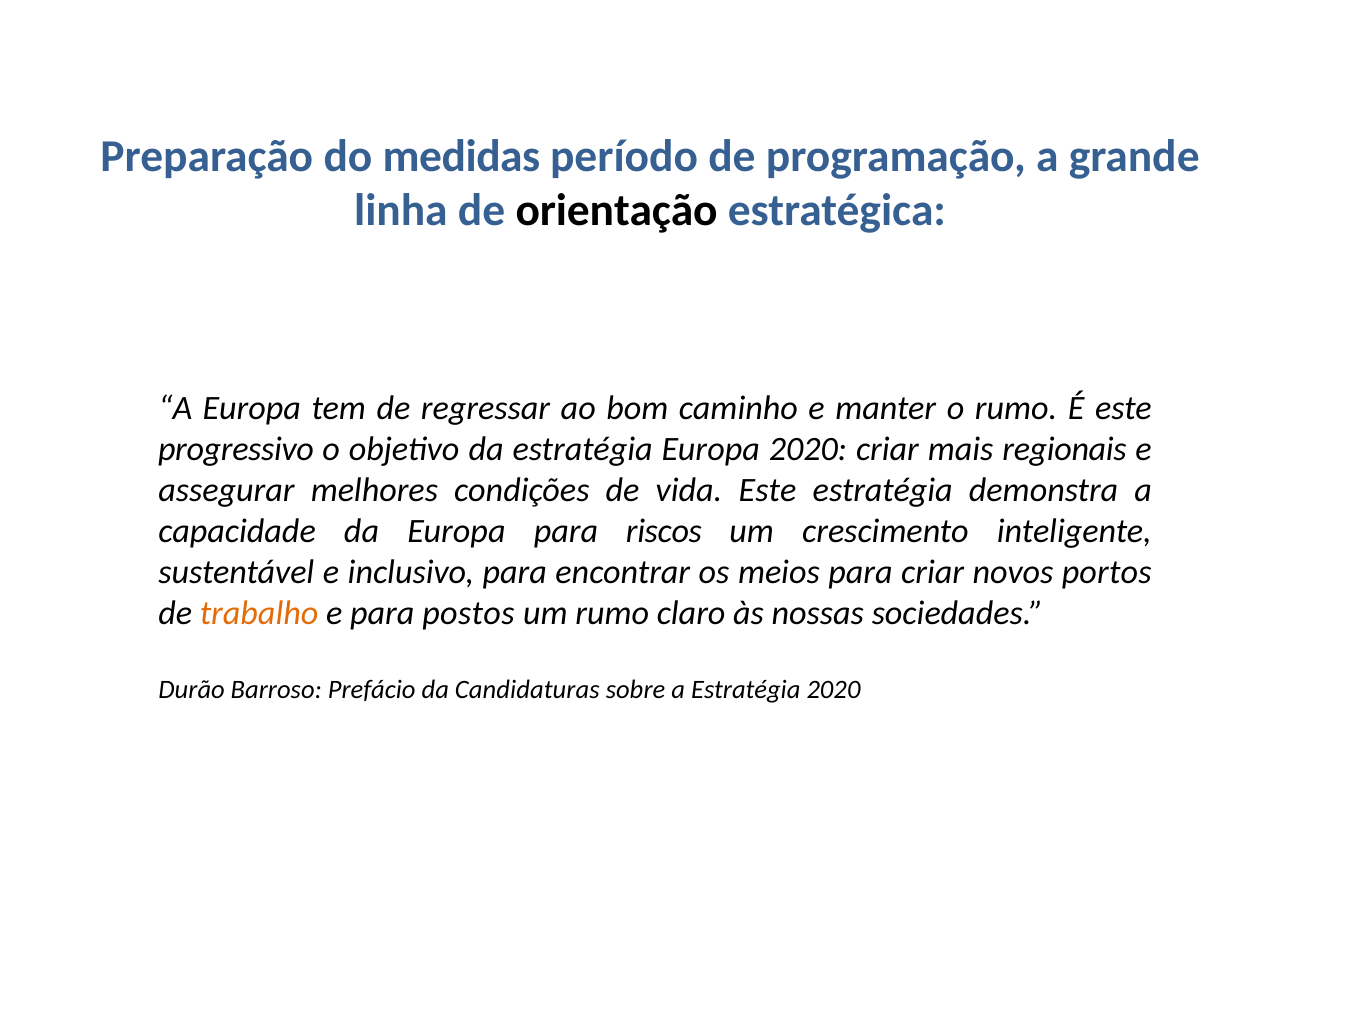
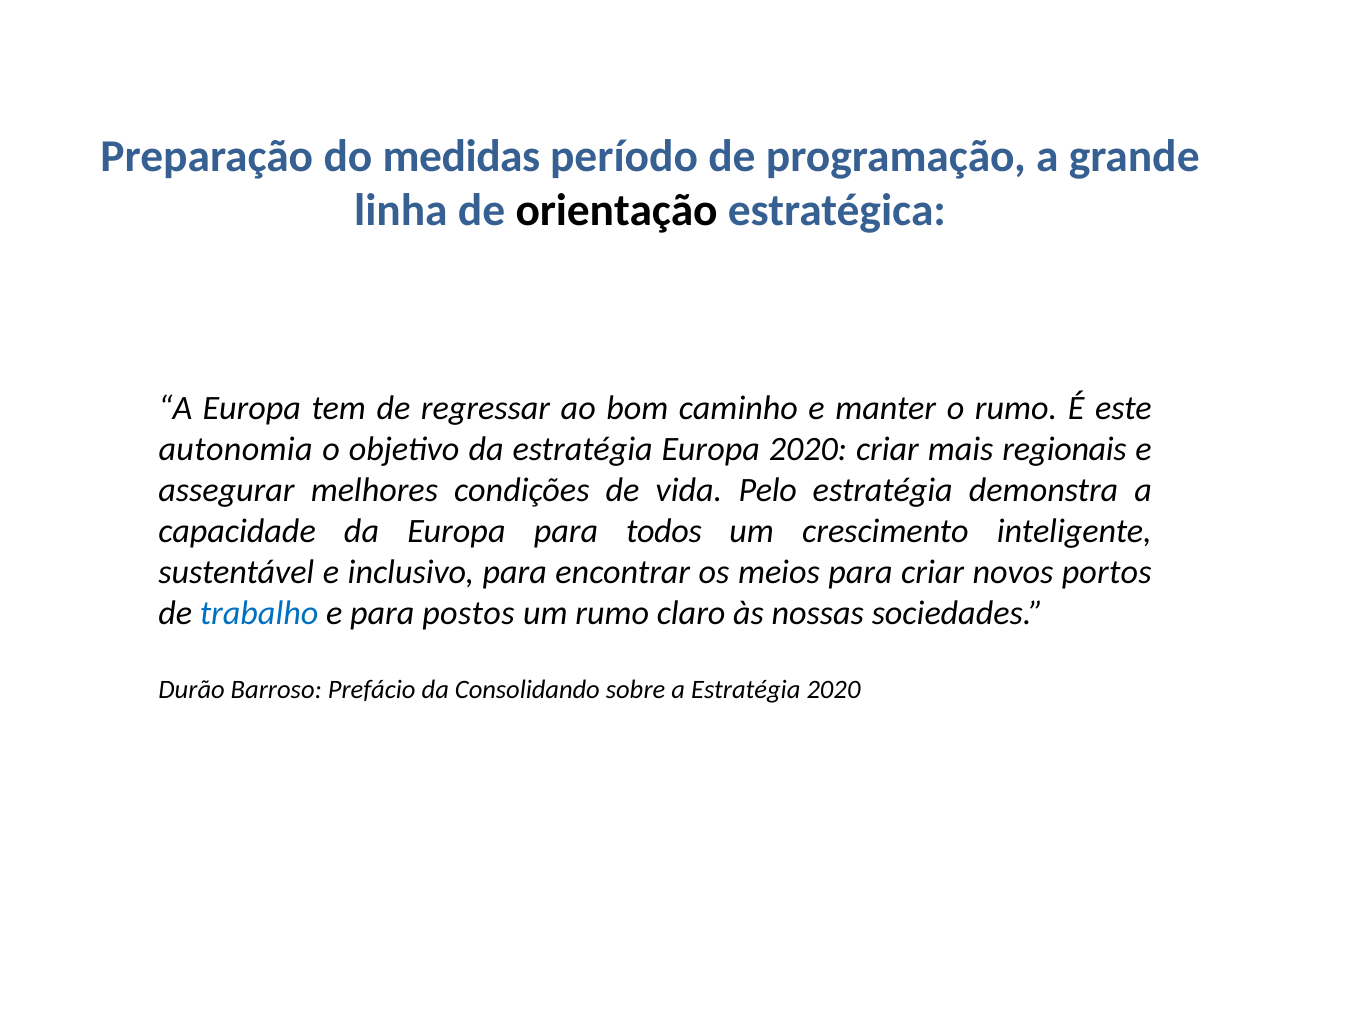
progressivo: progressivo -> autonomia
vida Este: Este -> Pelo
riscos: riscos -> todos
trabalho colour: orange -> blue
Candidaturas: Candidaturas -> Consolidando
